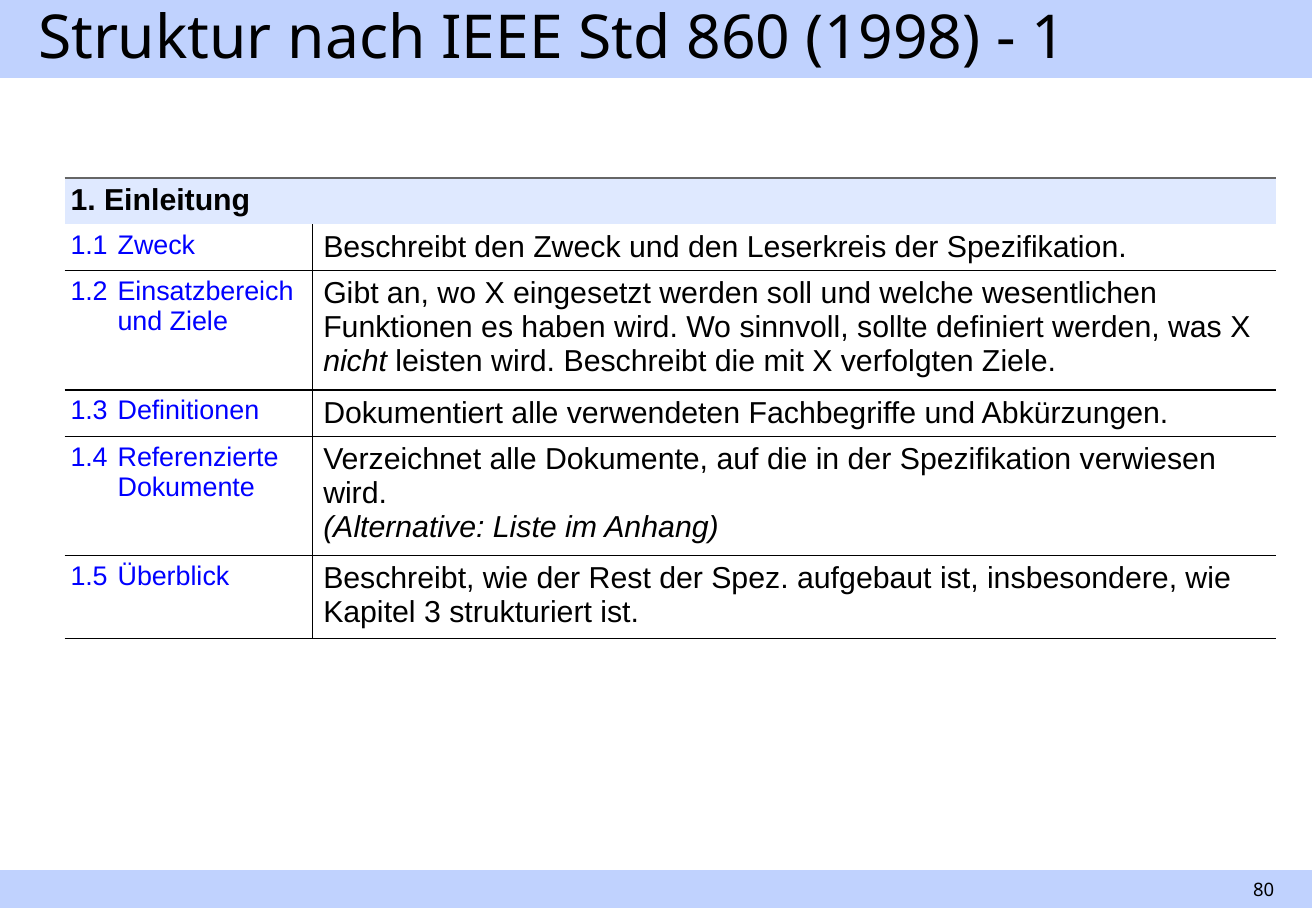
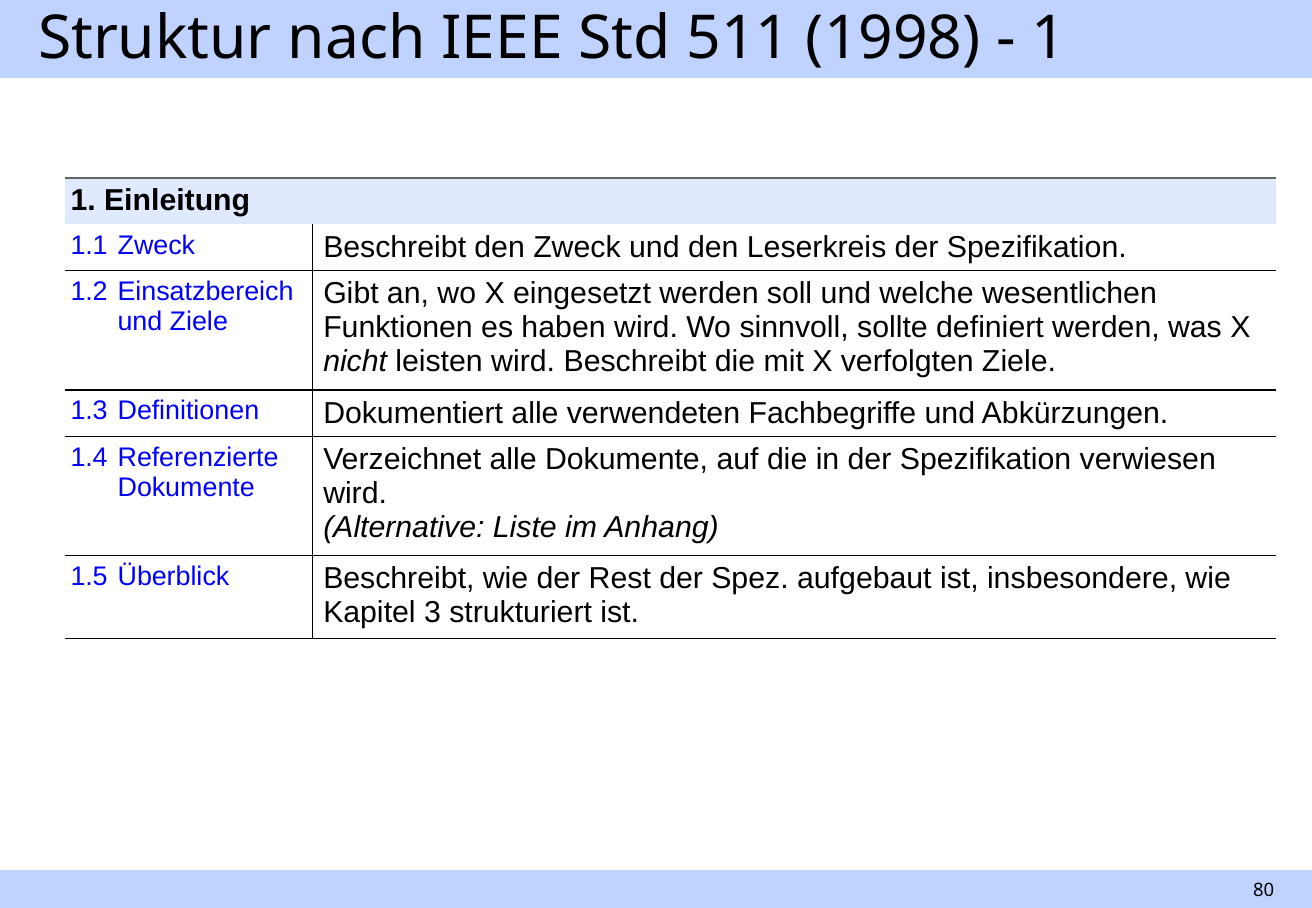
860: 860 -> 511
